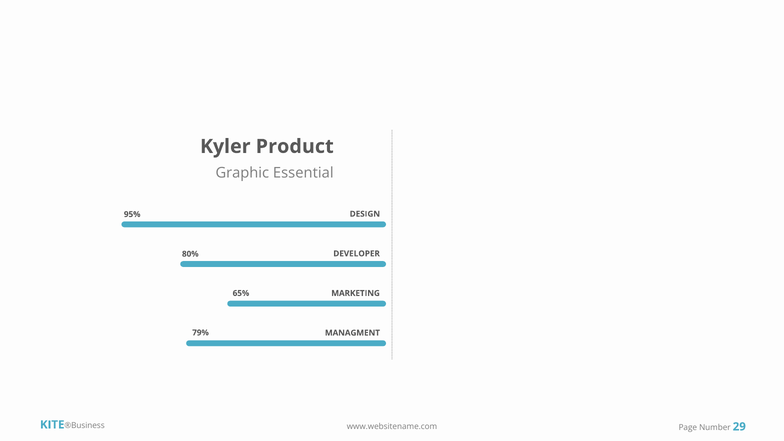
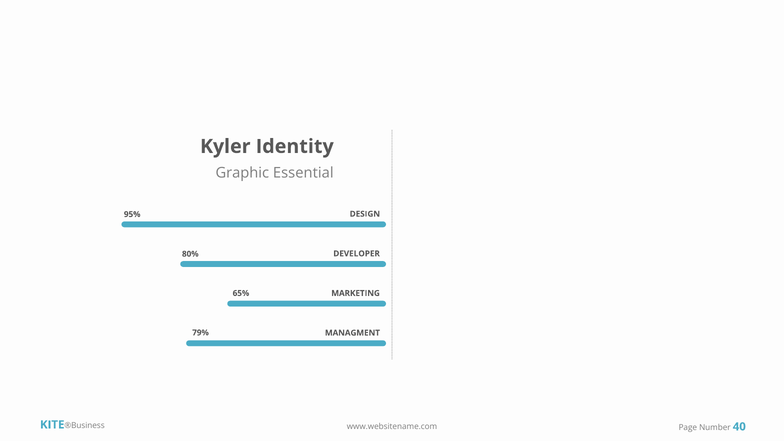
Product: Product -> Identity
29: 29 -> 40
